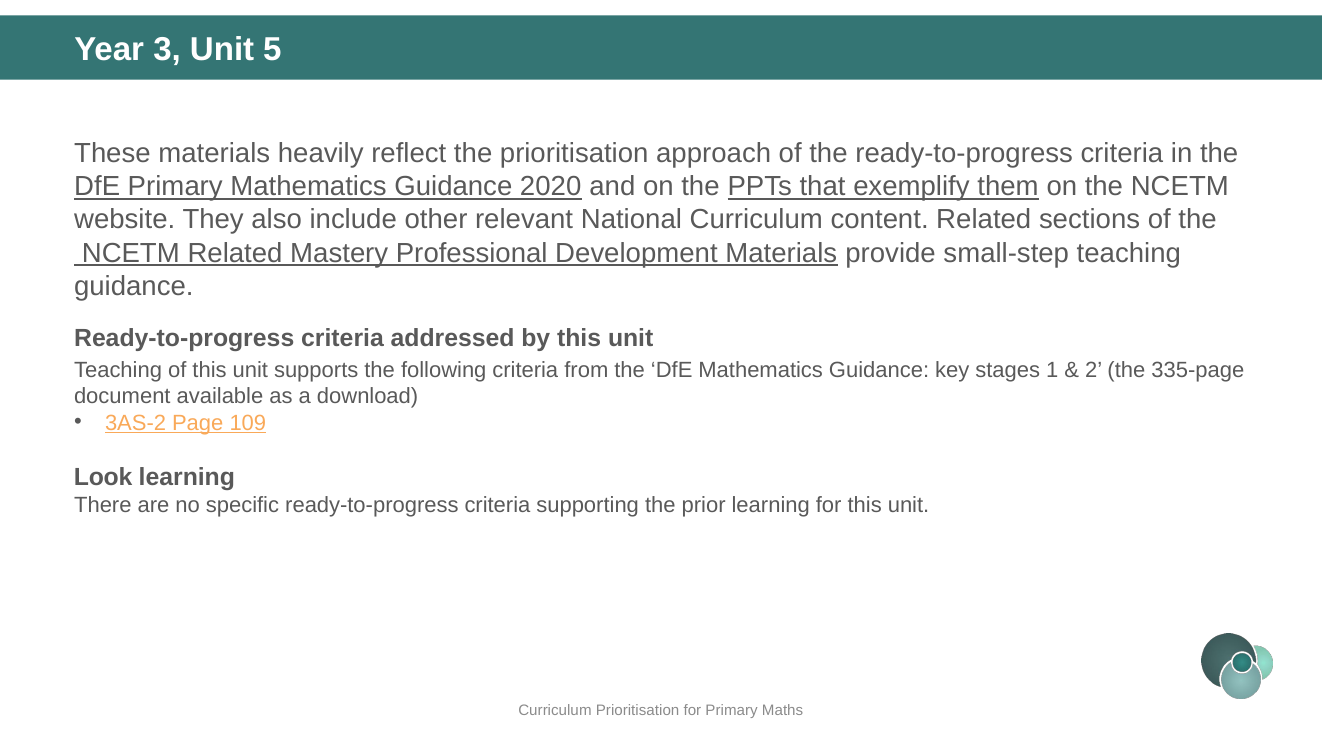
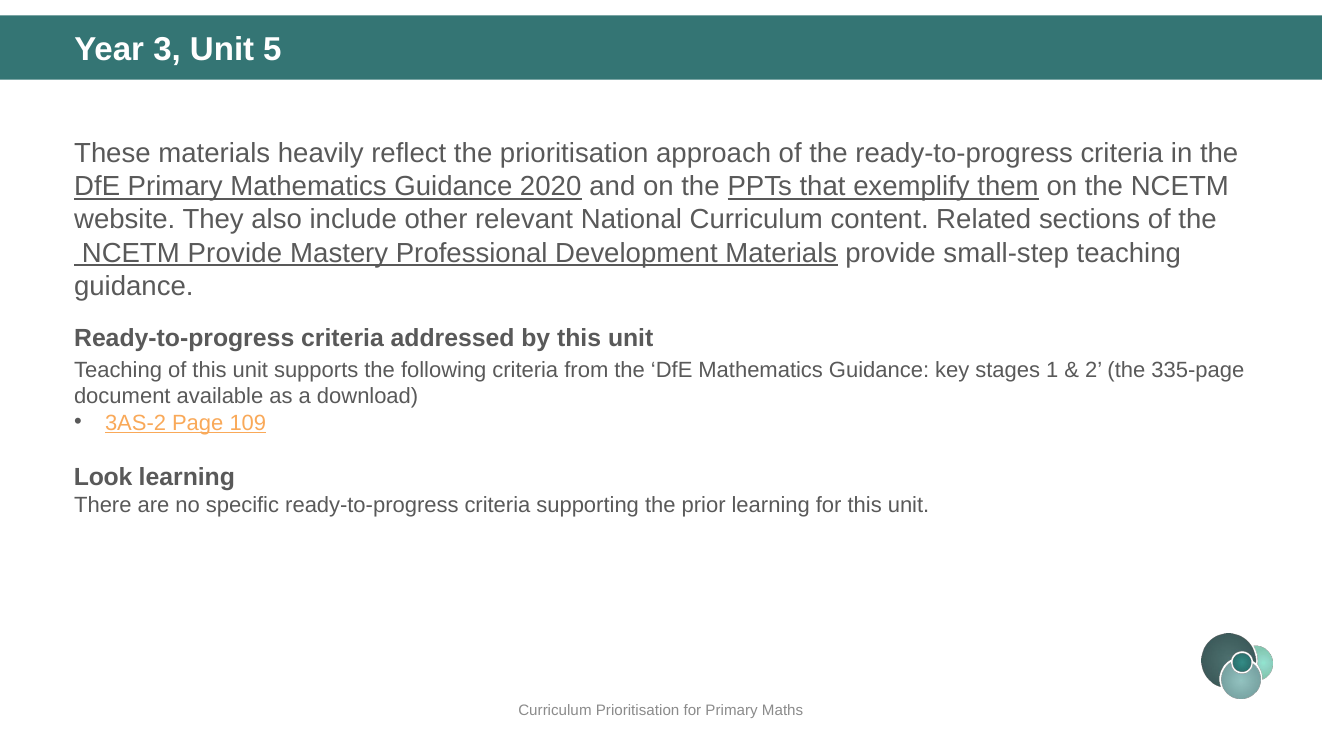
NCETM Related: Related -> Provide
